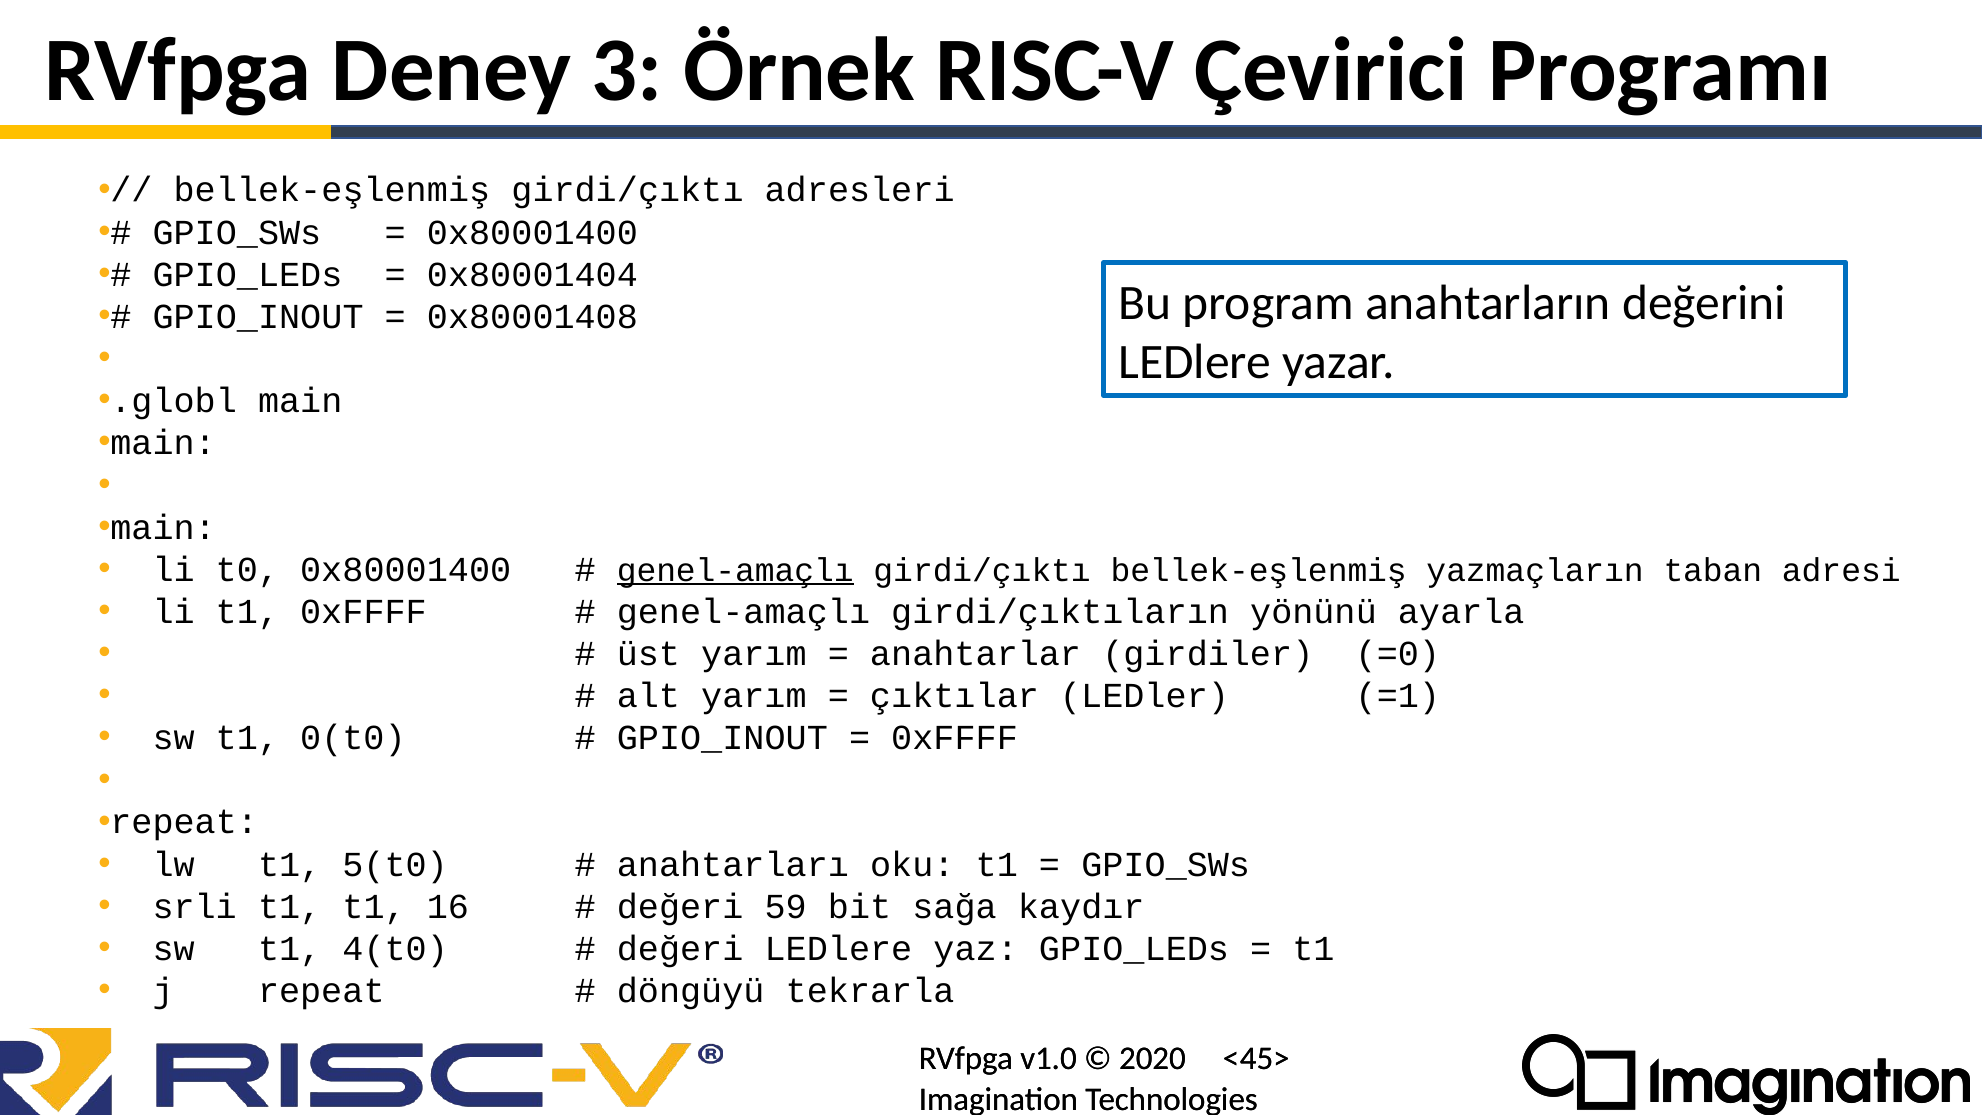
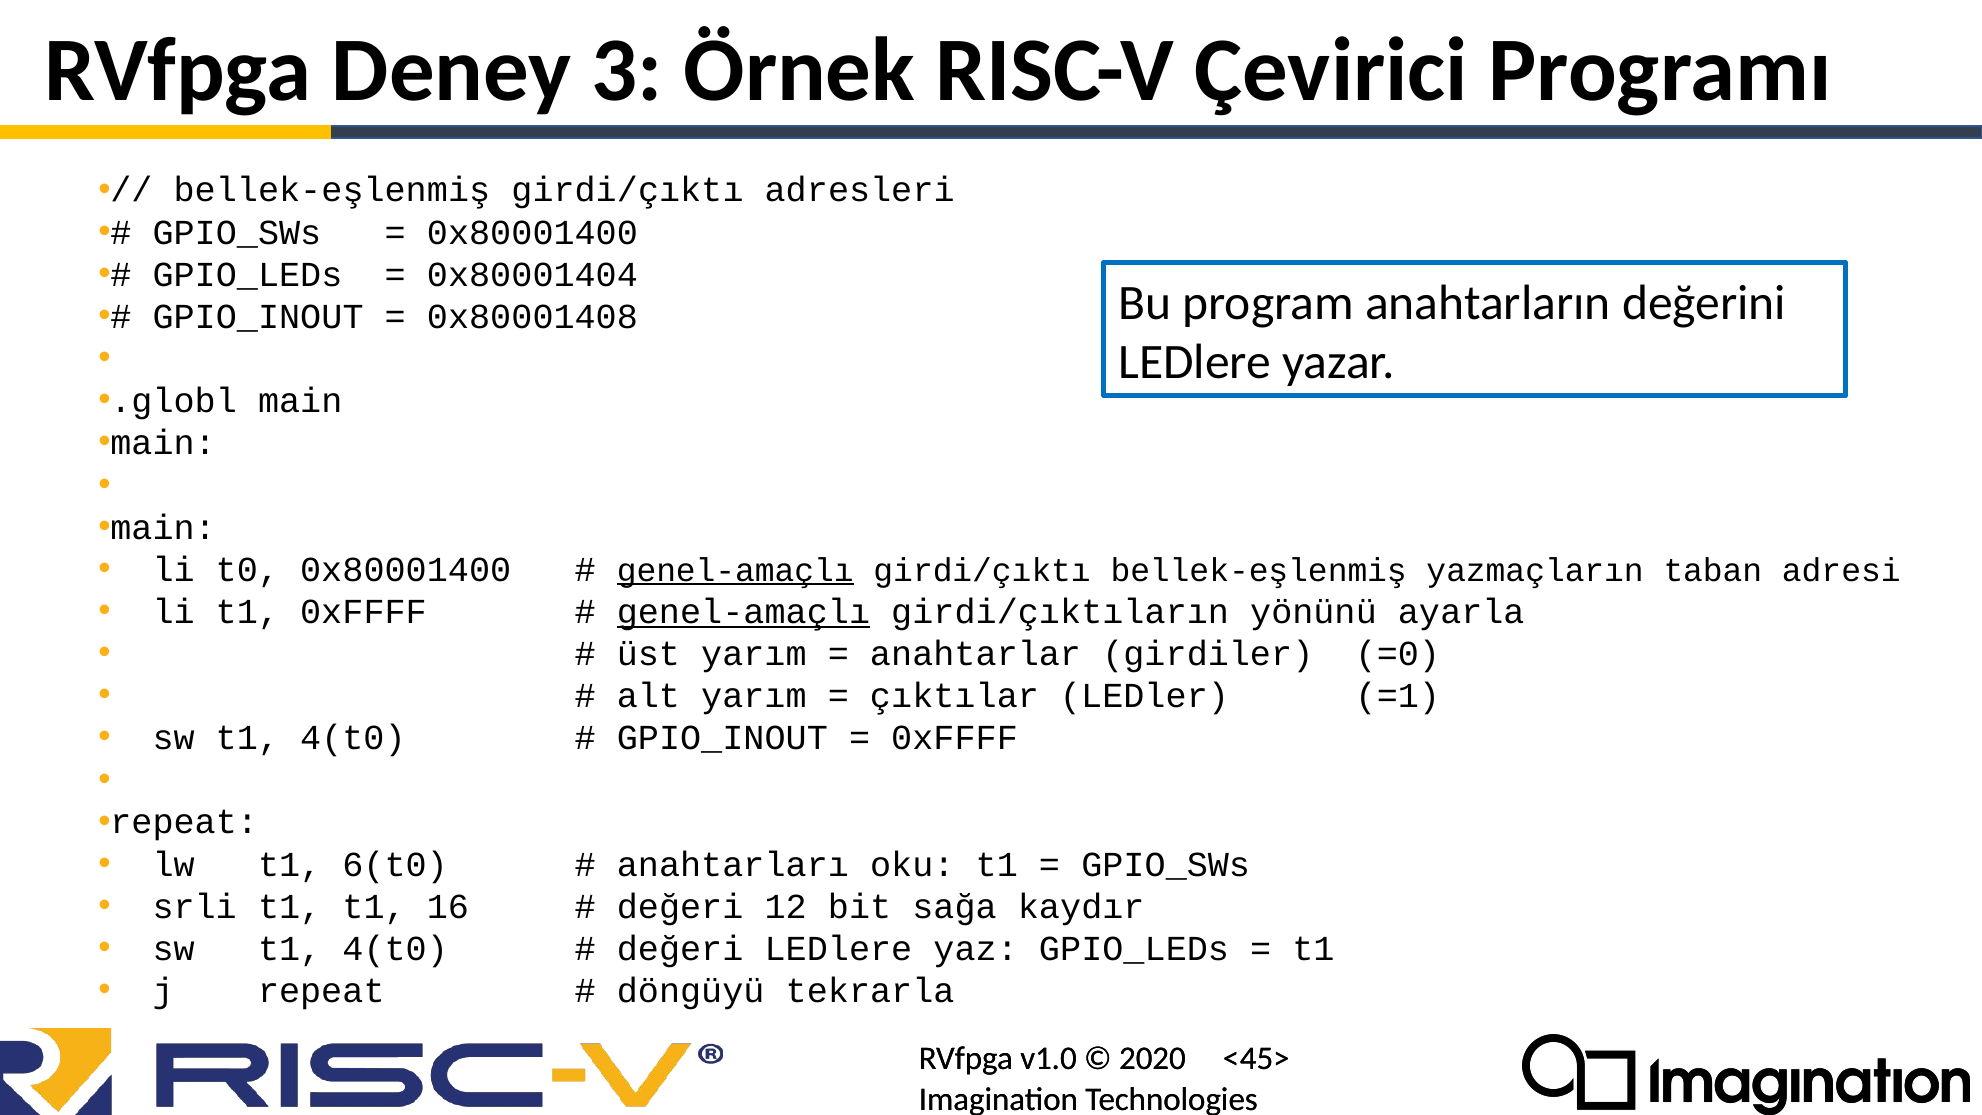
genel-amaçlı at (743, 612) underline: none -> present
0(t0 at (353, 738): 0(t0 -> 4(t0
5(t0: 5(t0 -> 6(t0
59: 59 -> 12
